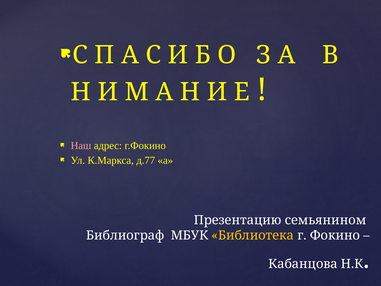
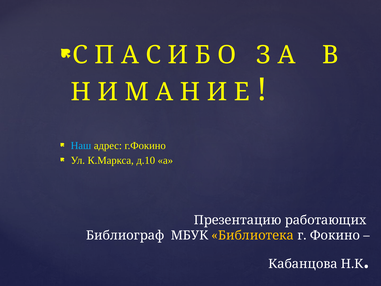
Наш colour: pink -> light blue
д.77: д.77 -> д.10
семьянином: семьянином -> работающих
